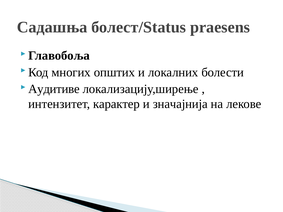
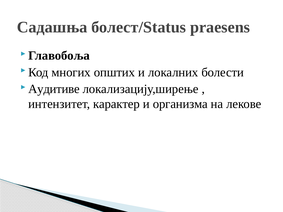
значајнија: значајнија -> организма
